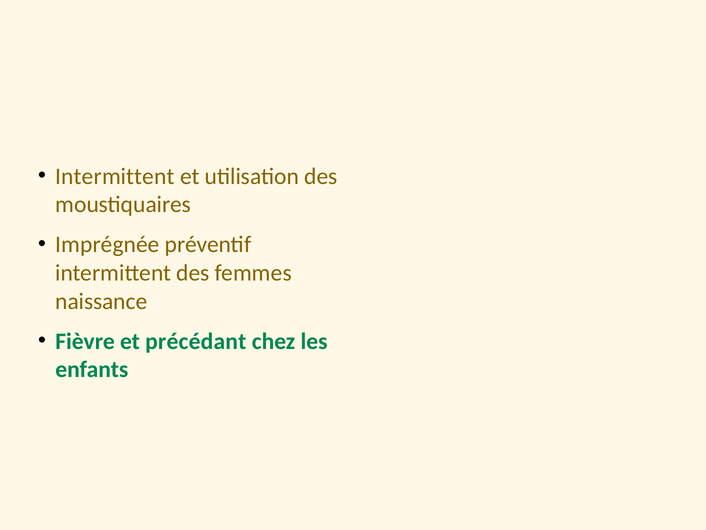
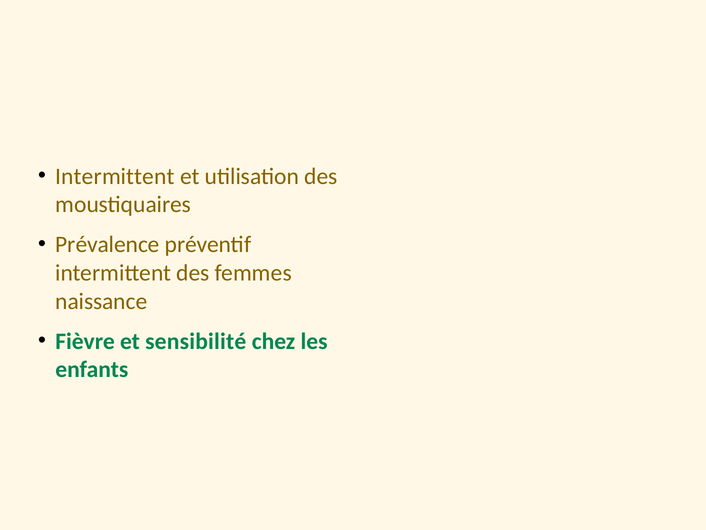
Imprégnée: Imprégnée -> Prévalence
précédant: précédant -> sensibilité
